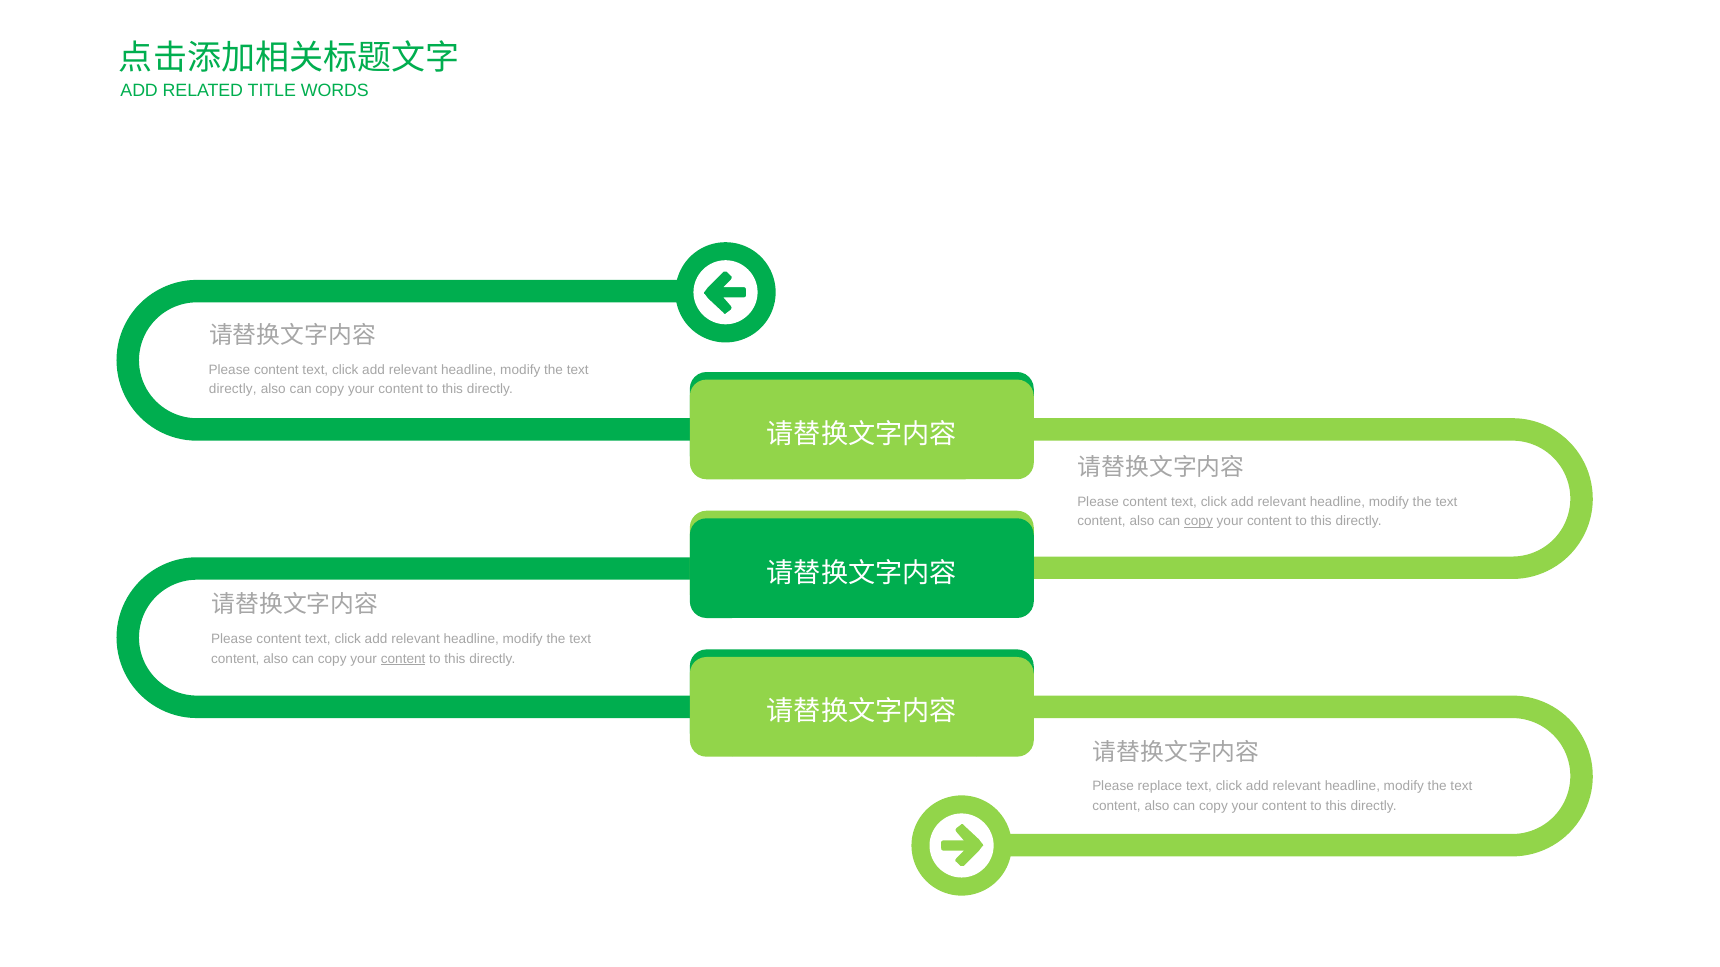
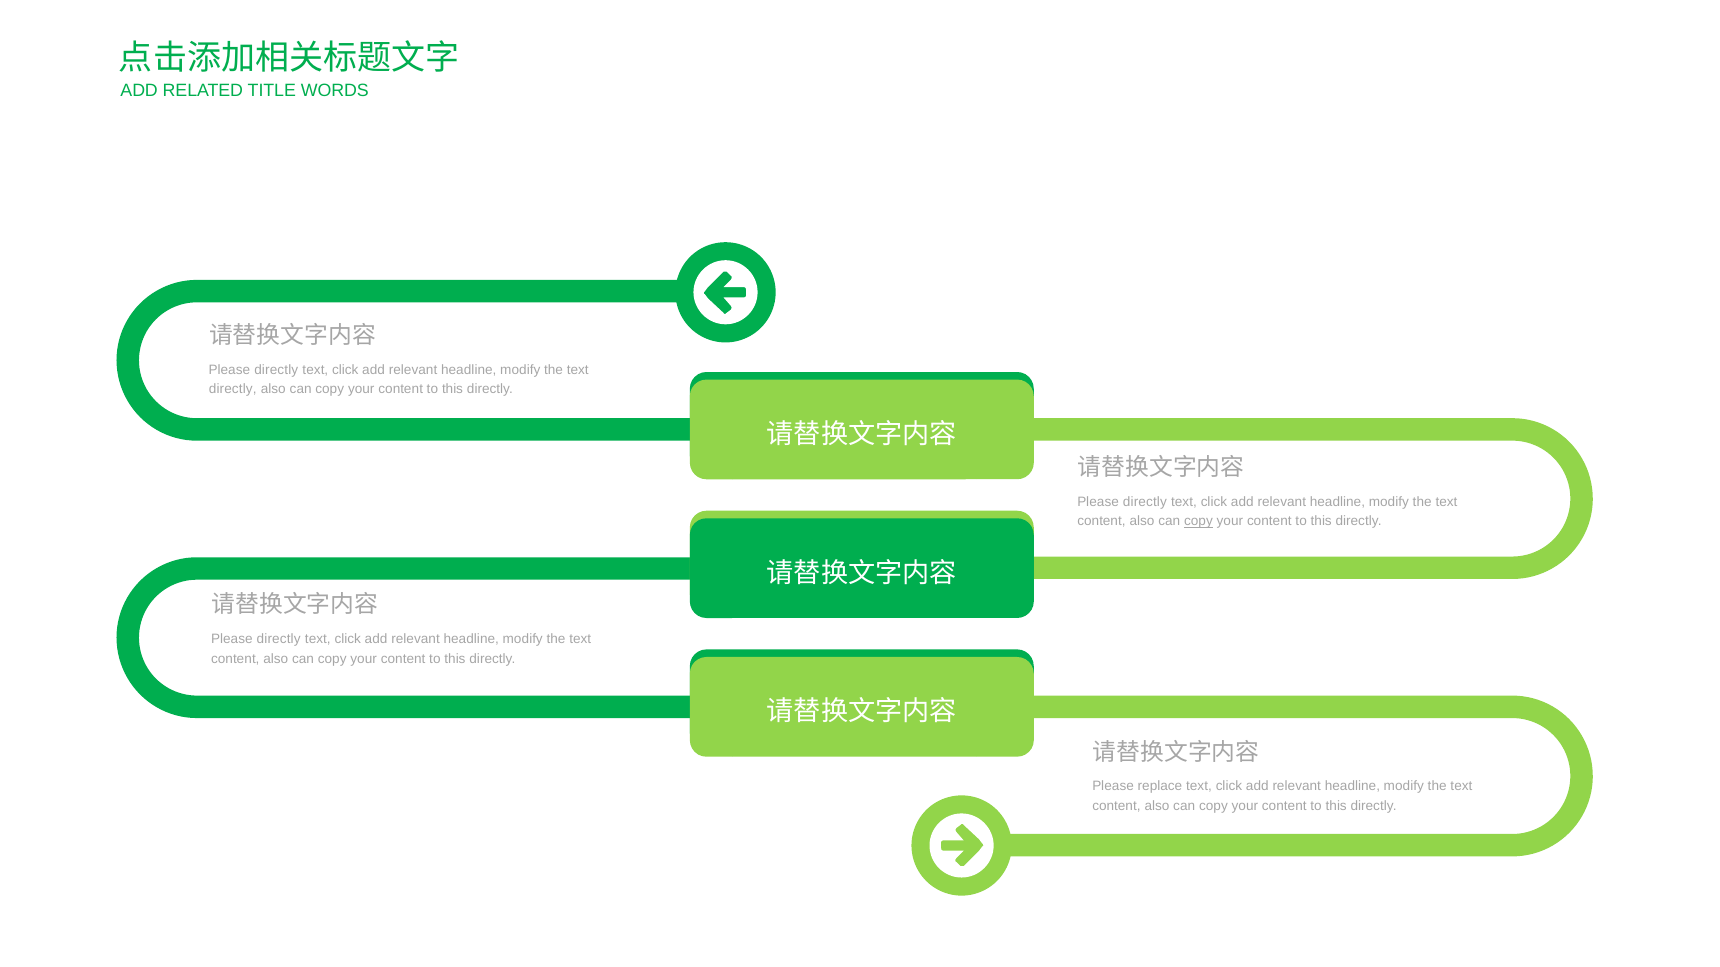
content at (276, 370): content -> directly
content at (1145, 502): content -> directly
content at (279, 639): content -> directly
content at (403, 659) underline: present -> none
